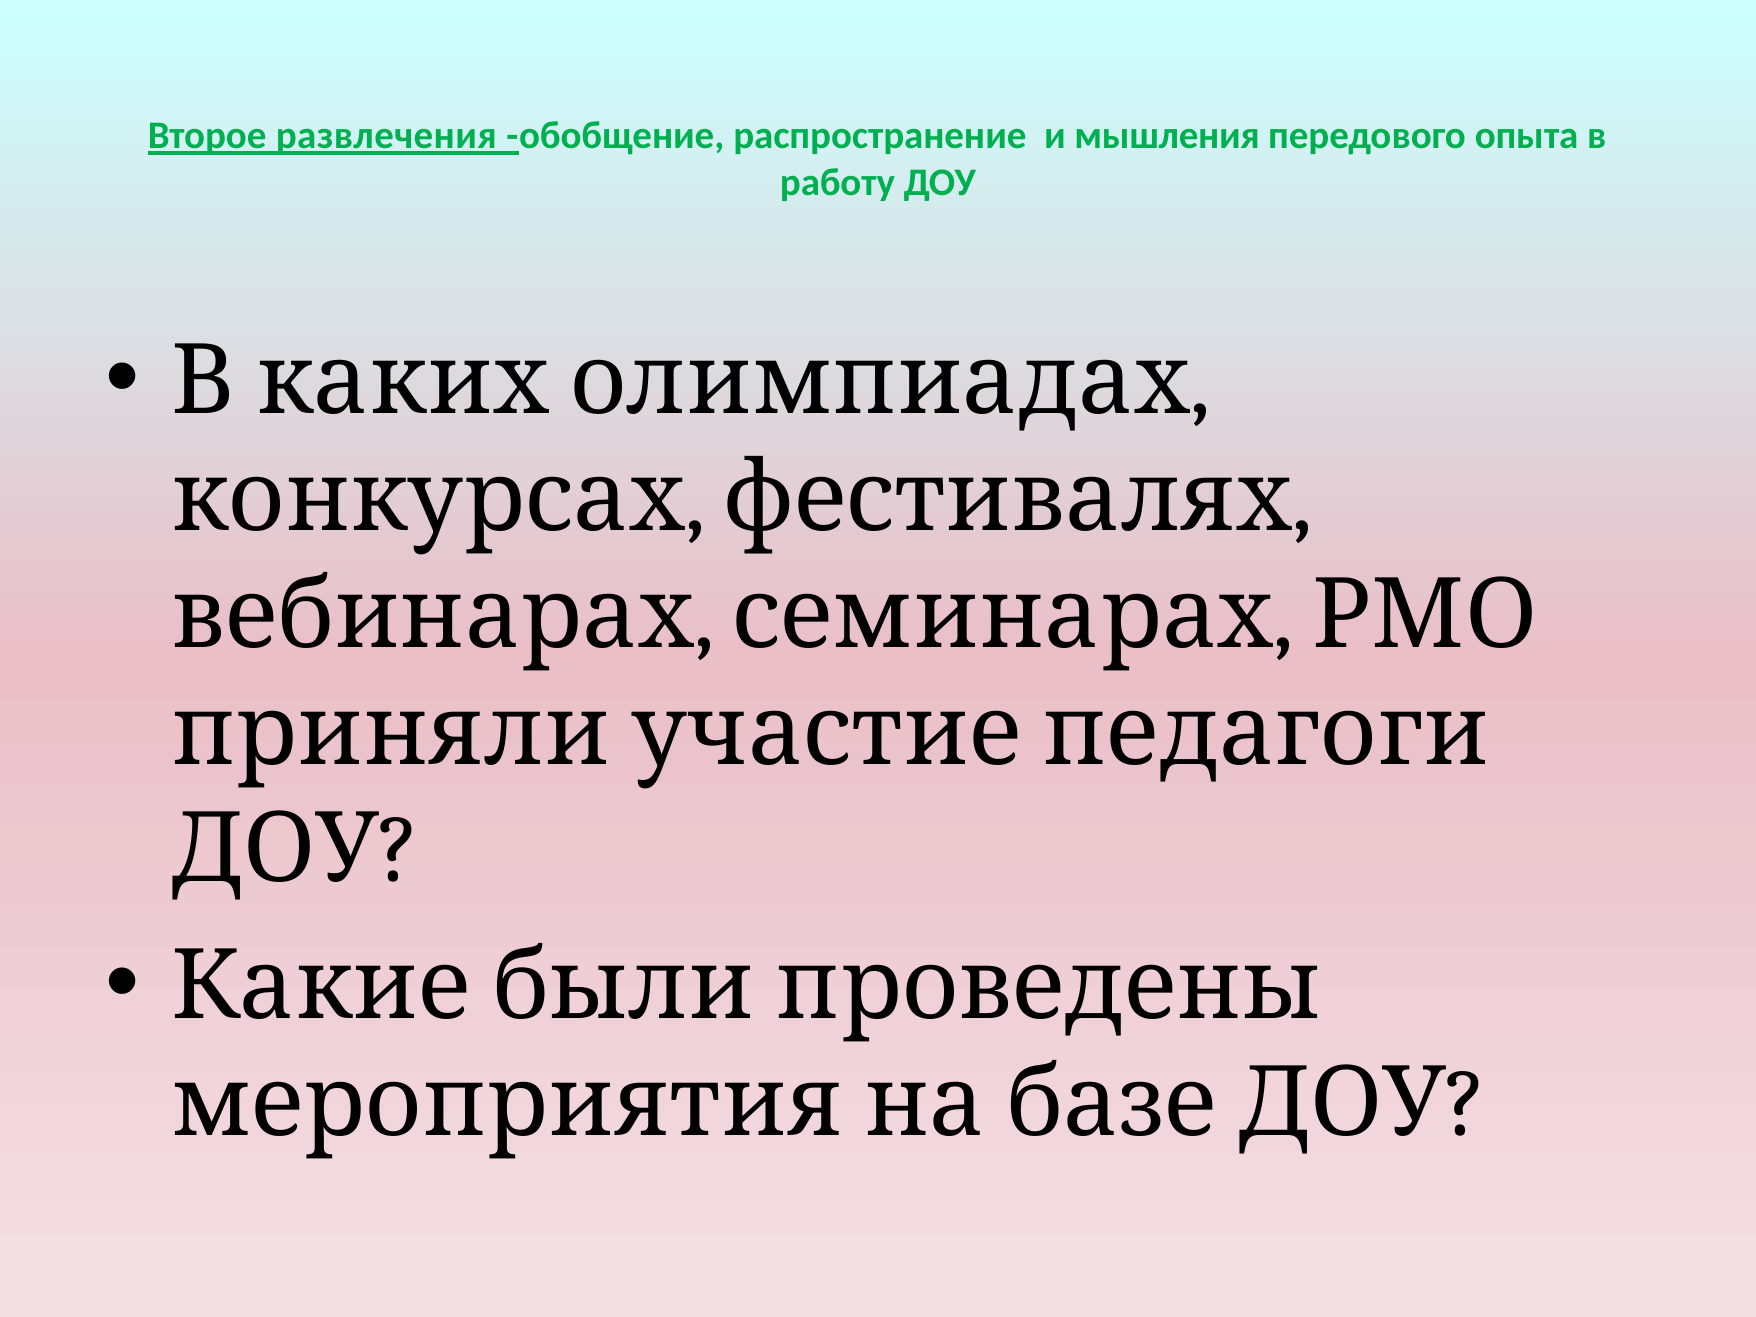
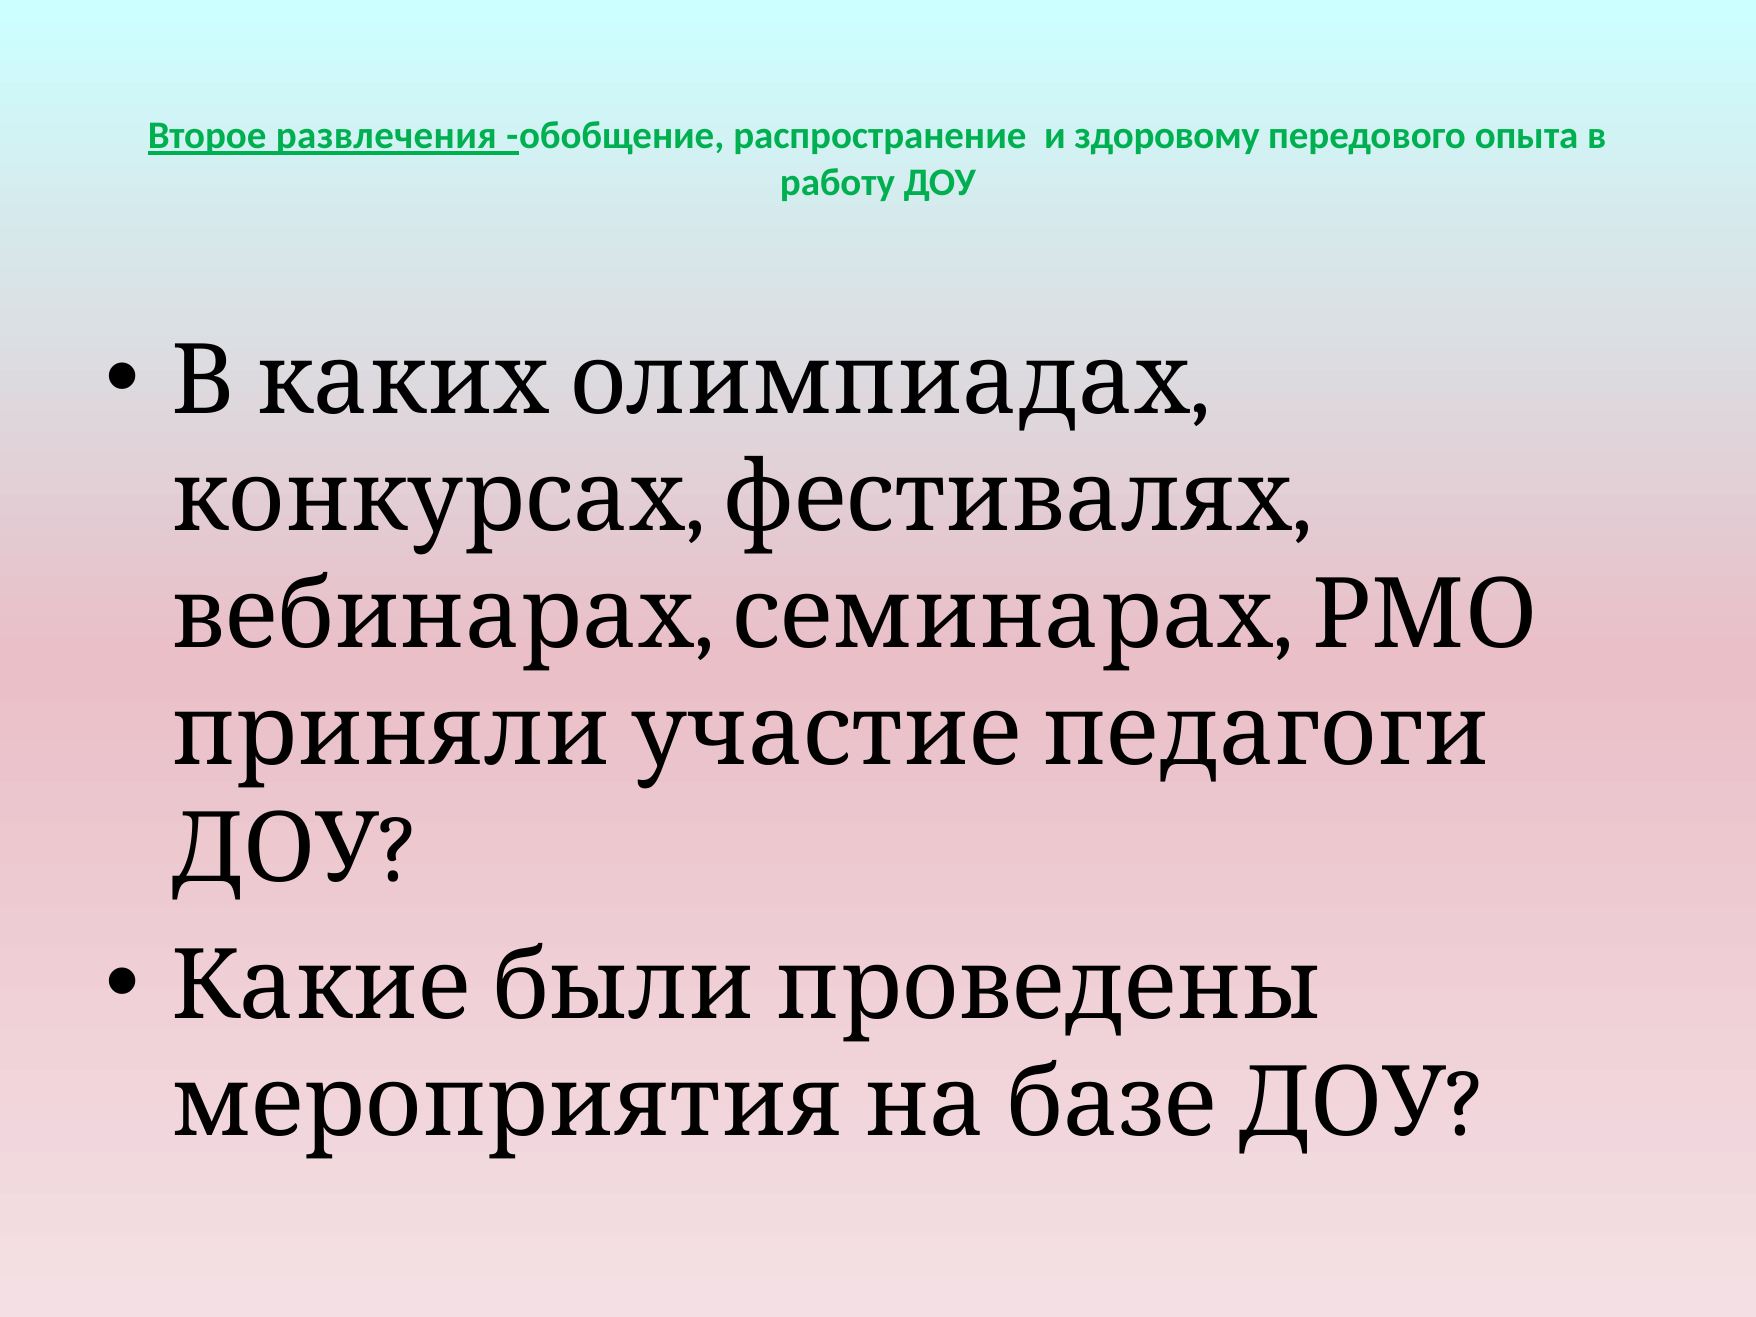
мышления: мышления -> здоровому
